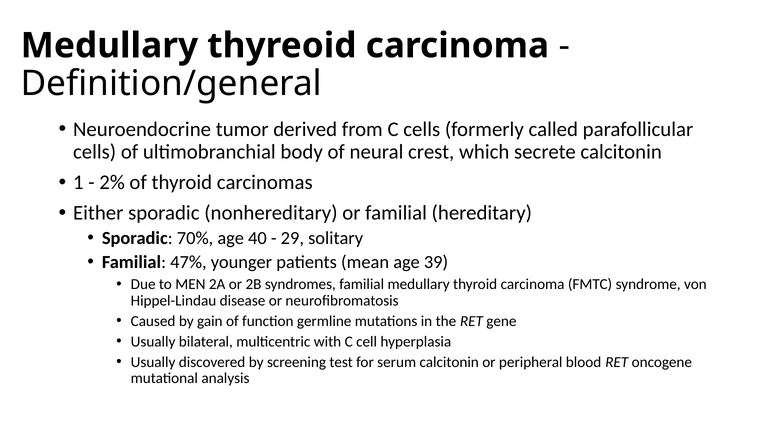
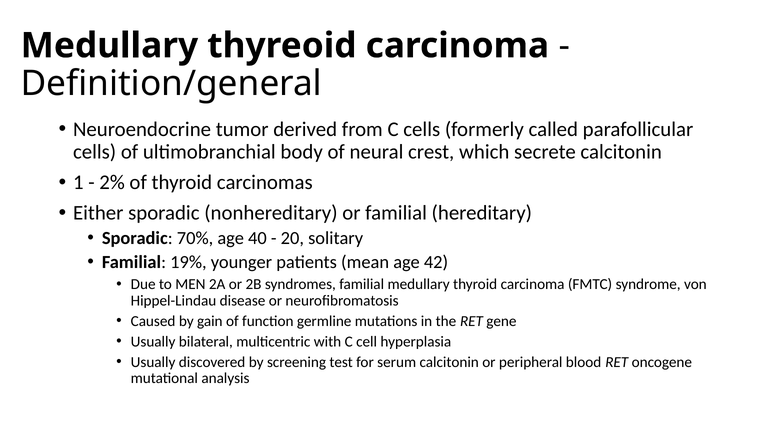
29: 29 -> 20
47%: 47% -> 19%
39: 39 -> 42
